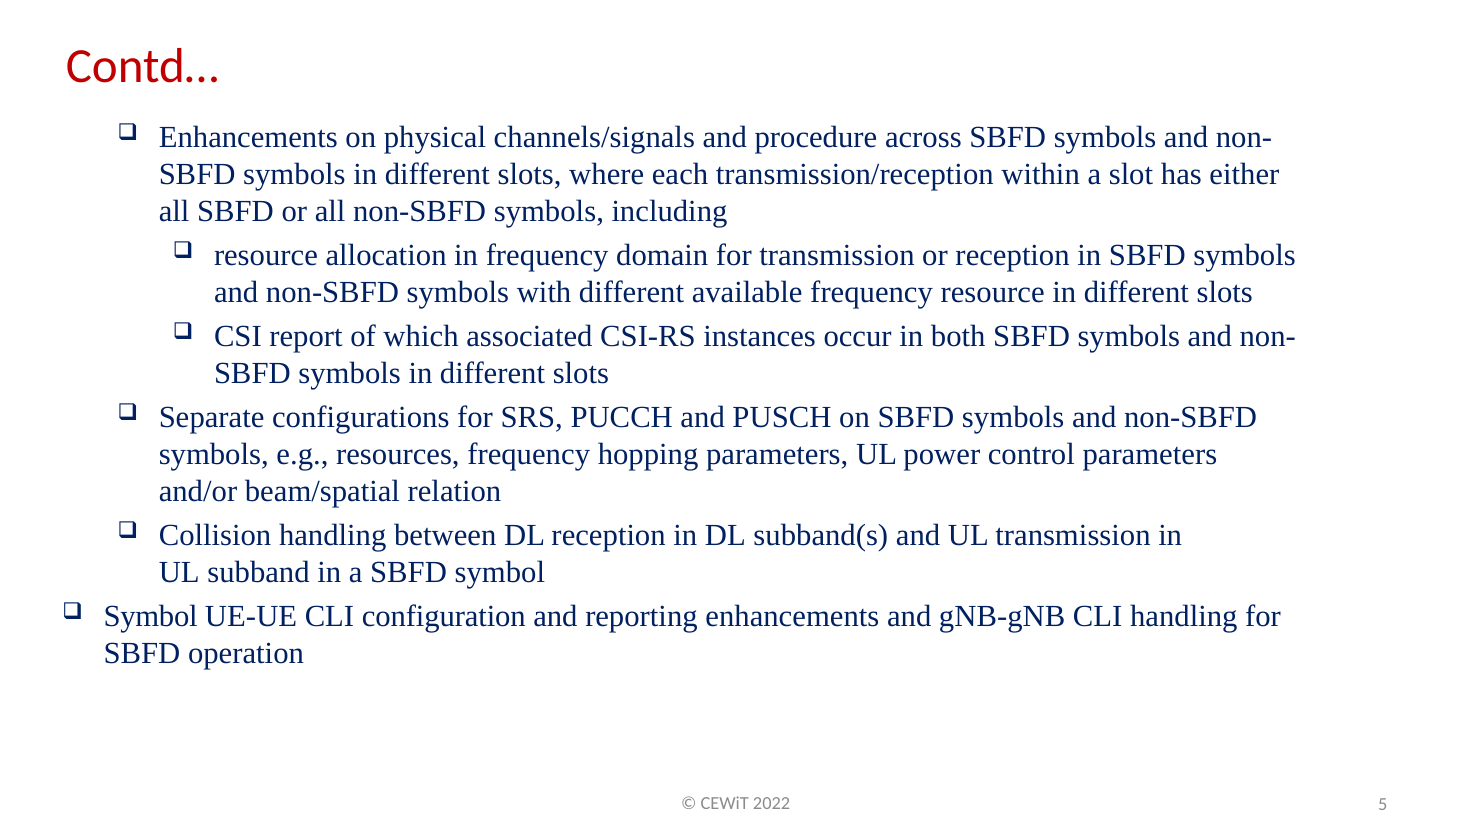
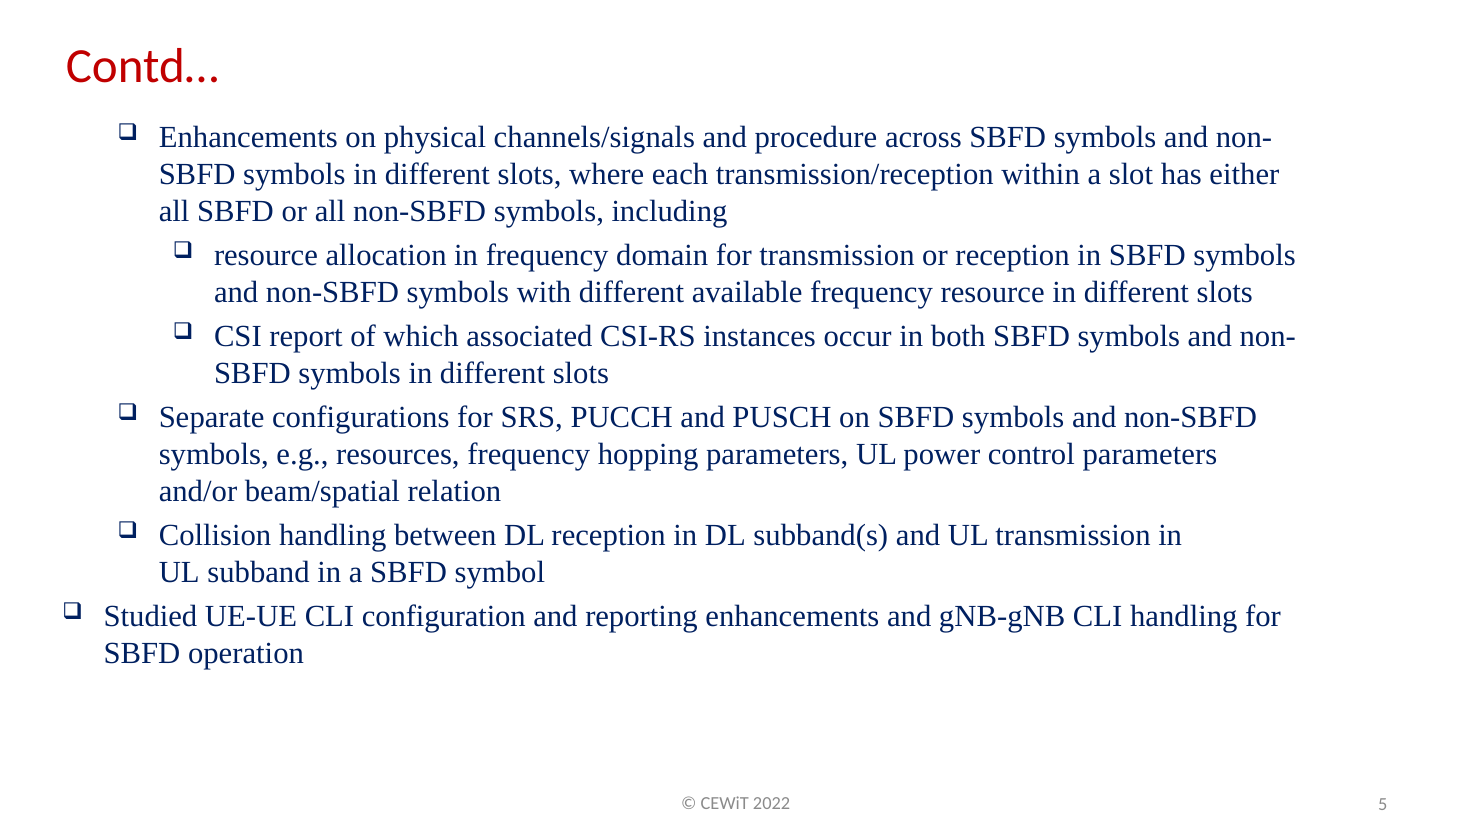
Symbol at (151, 616): Symbol -> Studied
